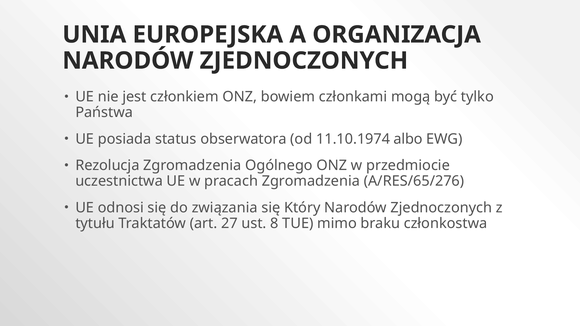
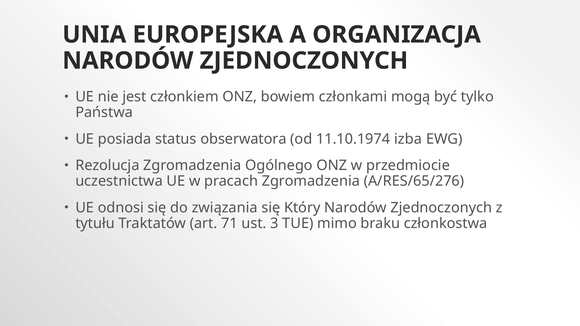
albo: albo -> izba
27: 27 -> 71
8: 8 -> 3
